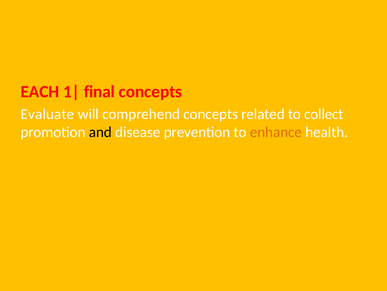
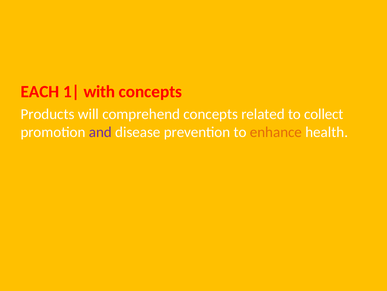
final: final -> with
Evaluate: Evaluate -> Products
and colour: black -> purple
